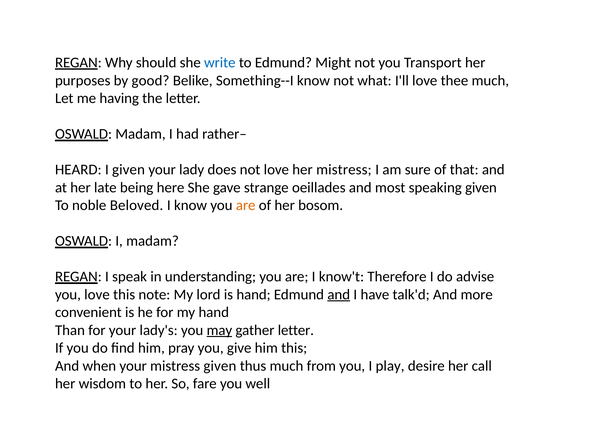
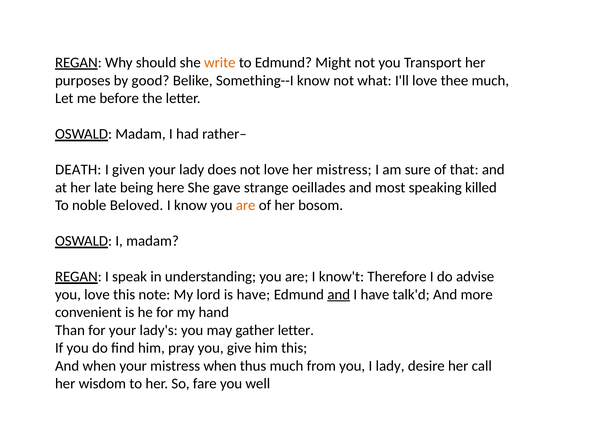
write colour: blue -> orange
having: having -> before
HEARD: HEARD -> DEATH
speaking given: given -> killed
is hand: hand -> have
may underline: present -> none
mistress given: given -> when
I play: play -> lady
